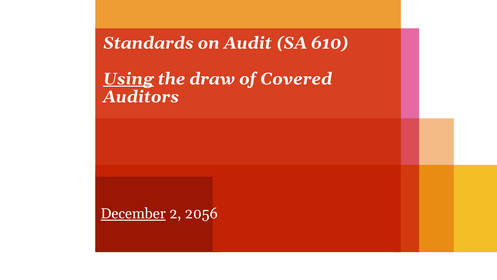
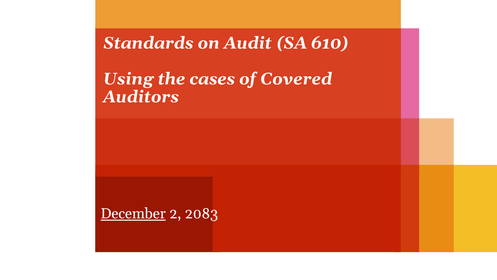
Using underline: present -> none
draw: draw -> cases
2056: 2056 -> 2083
